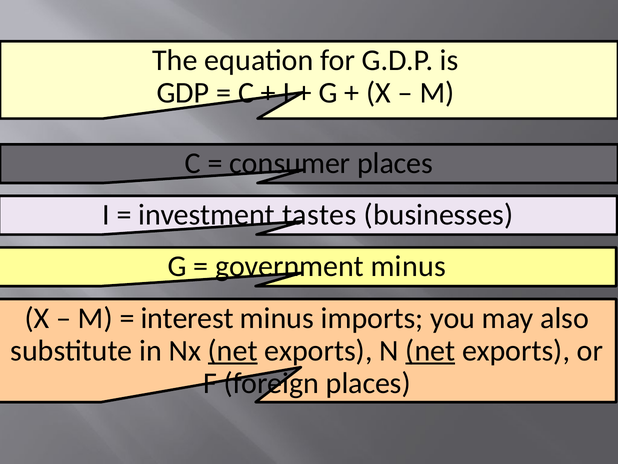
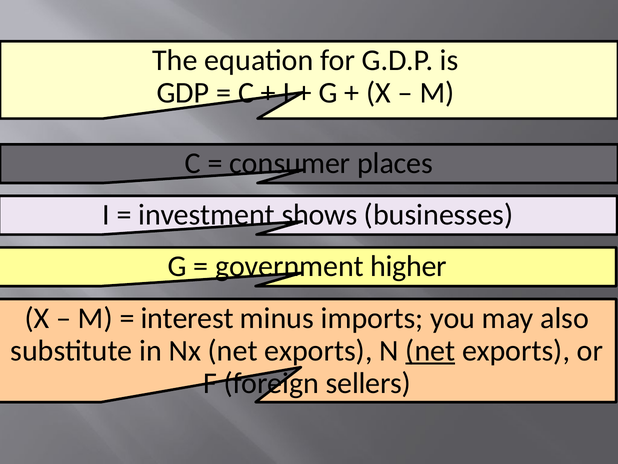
tastes: tastes -> shows
government minus: minus -> higher
net at (233, 350) underline: present -> none
foreign places: places -> sellers
